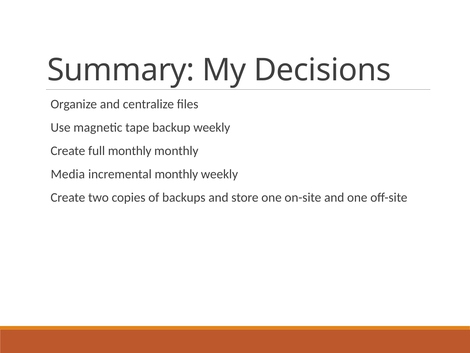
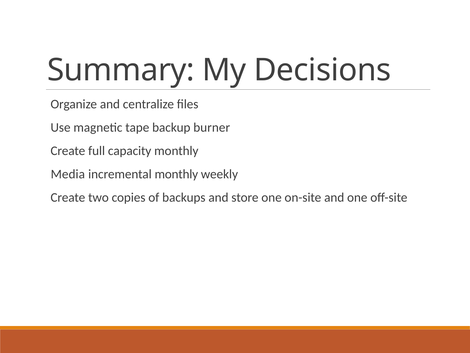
backup weekly: weekly -> burner
full monthly: monthly -> capacity
